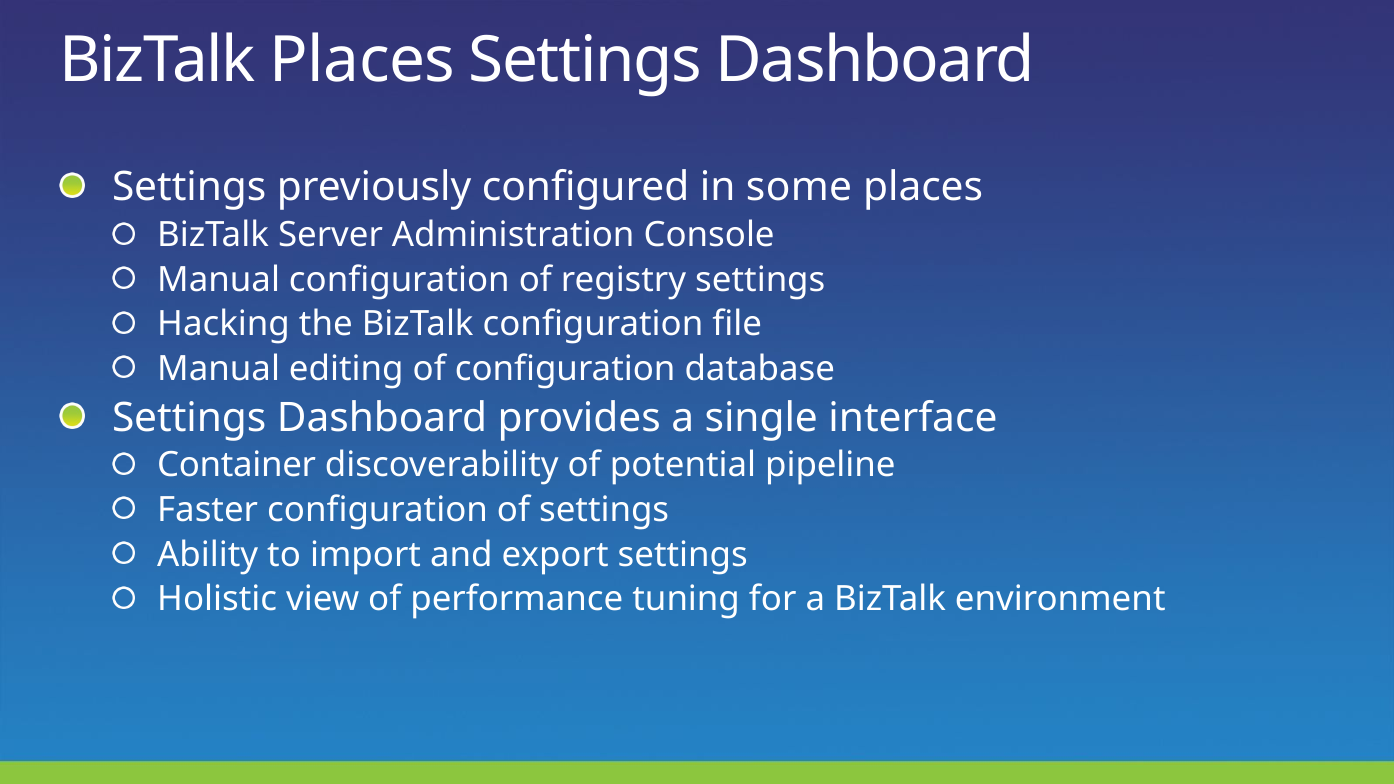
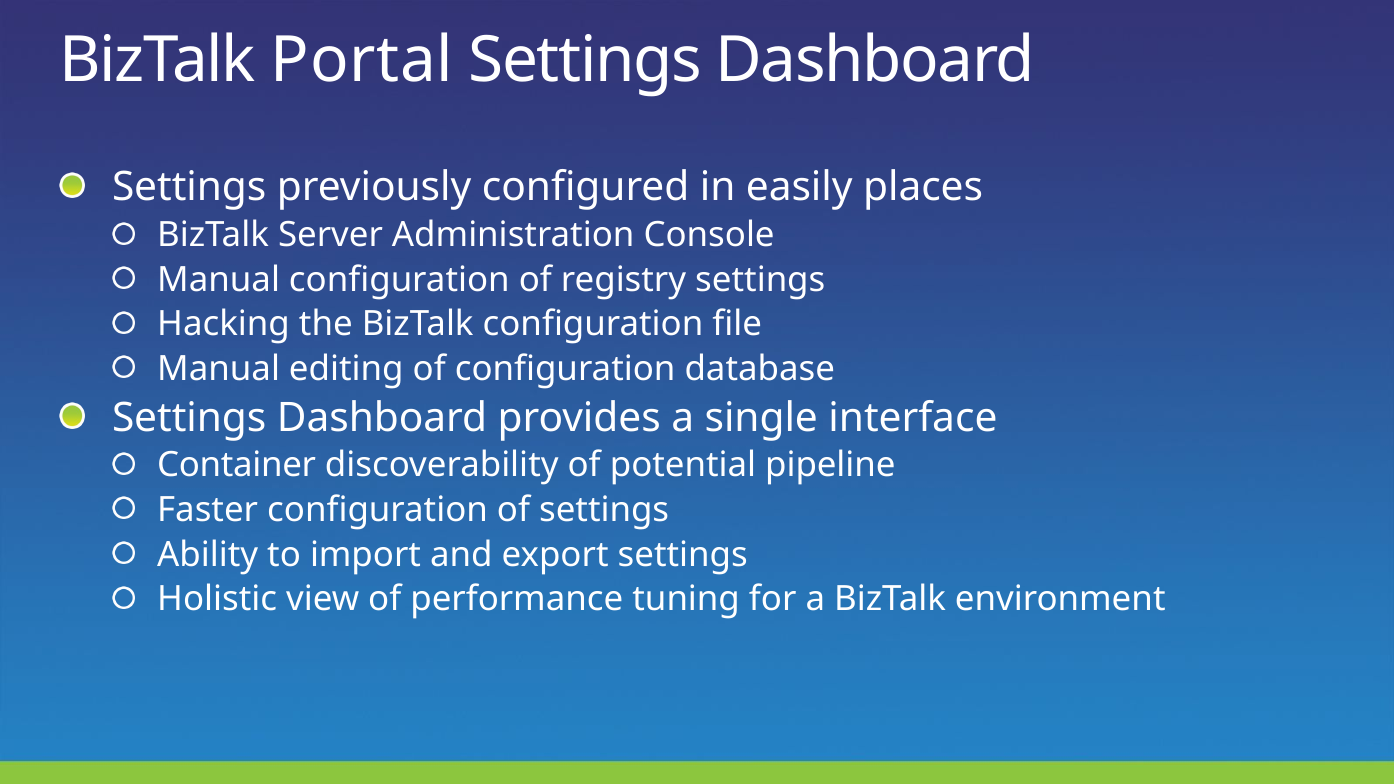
BizTalk Places: Places -> Portal
some: some -> easily
